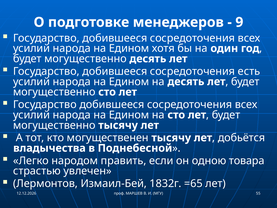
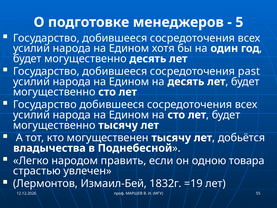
9: 9 -> 5
есть: есть -> past
=65: =65 -> =19
